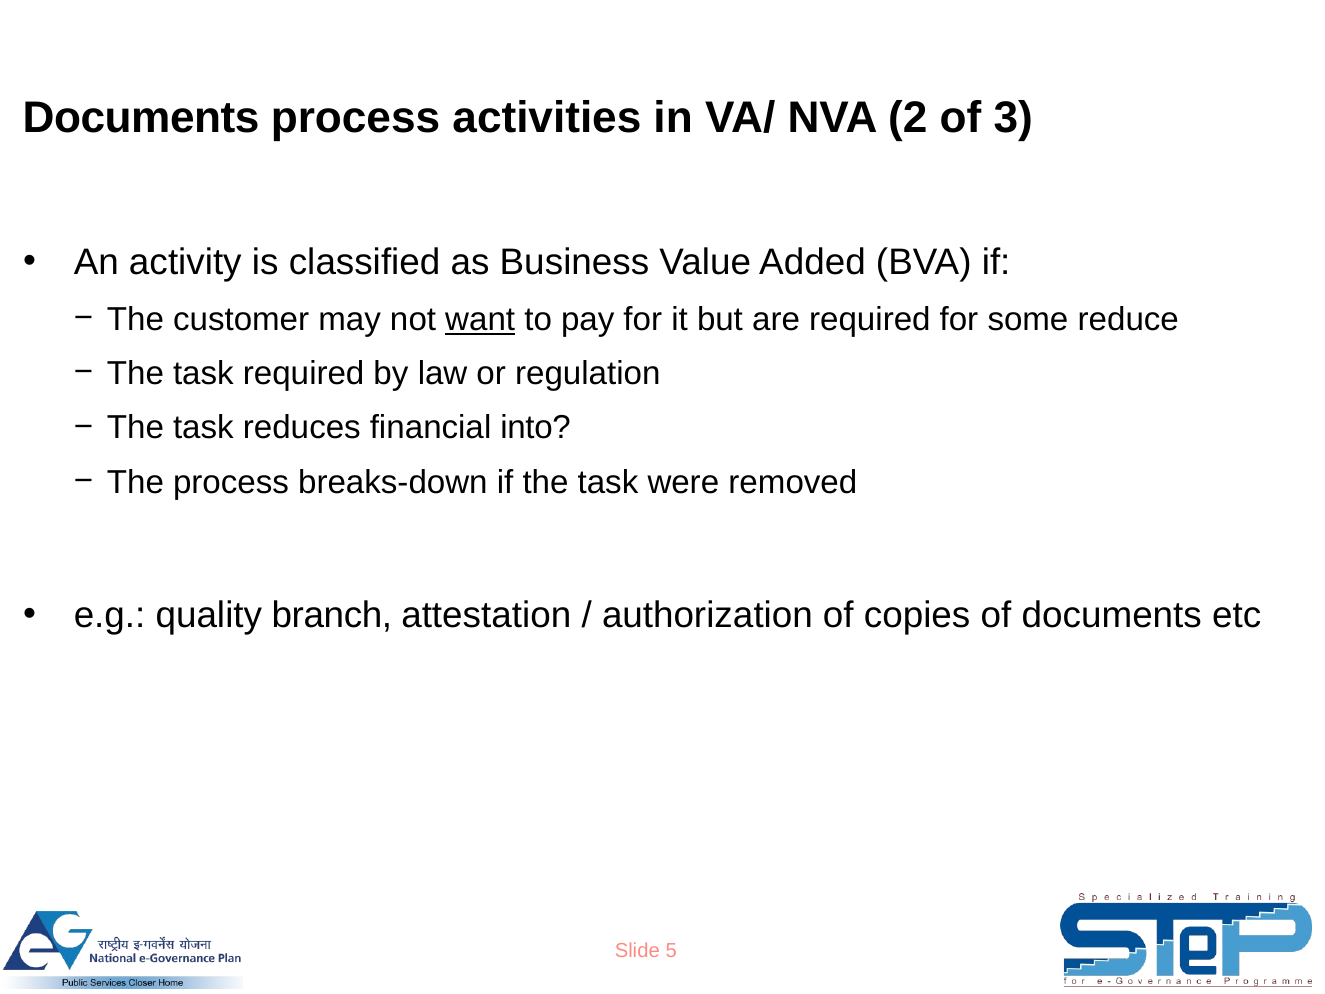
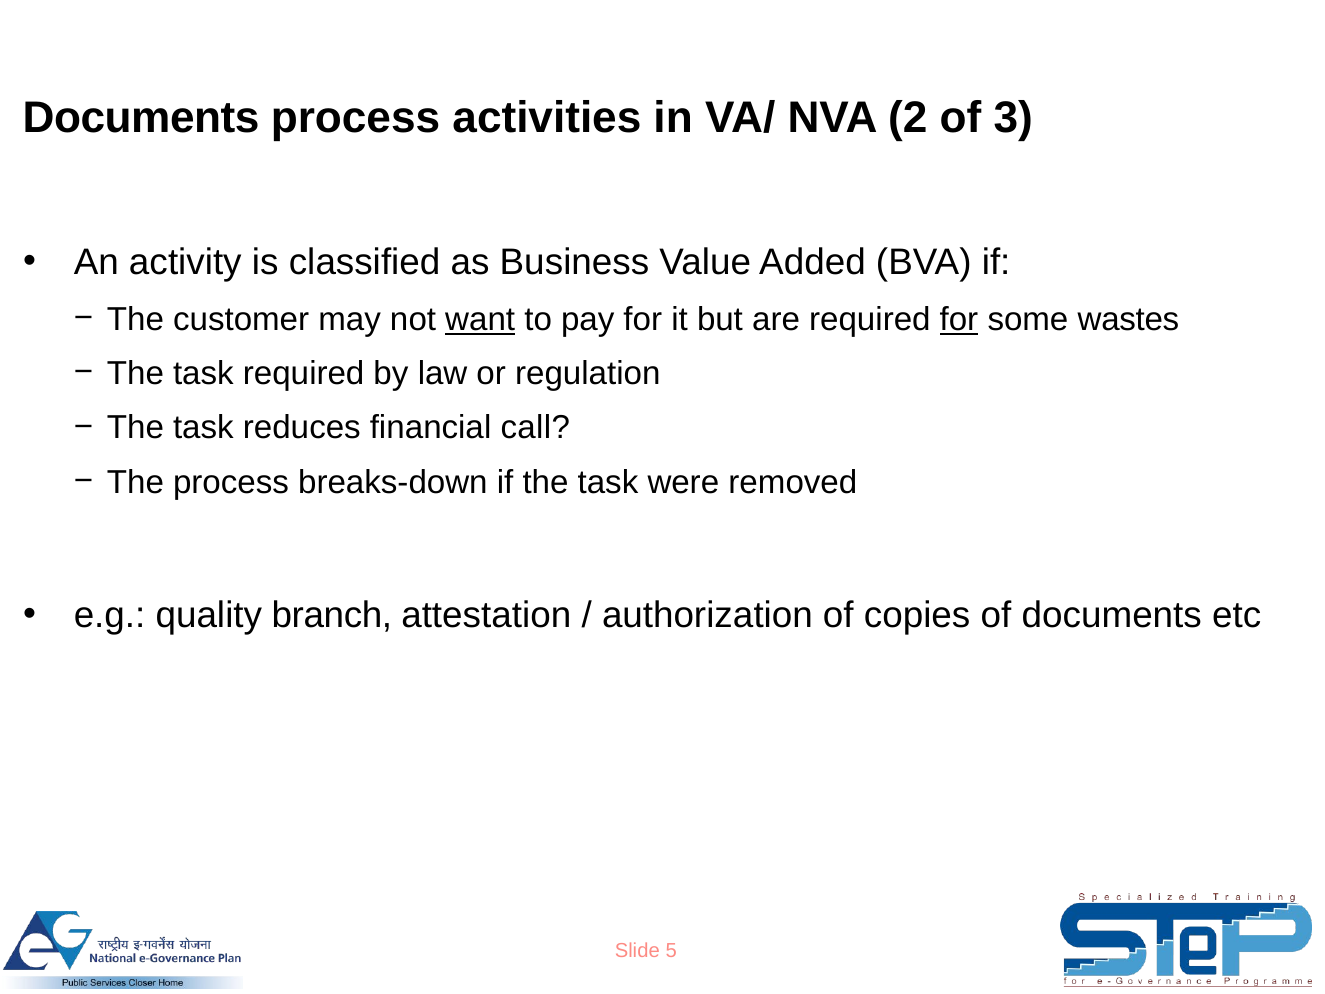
for at (959, 319) underline: none -> present
reduce: reduce -> wastes
into: into -> call
